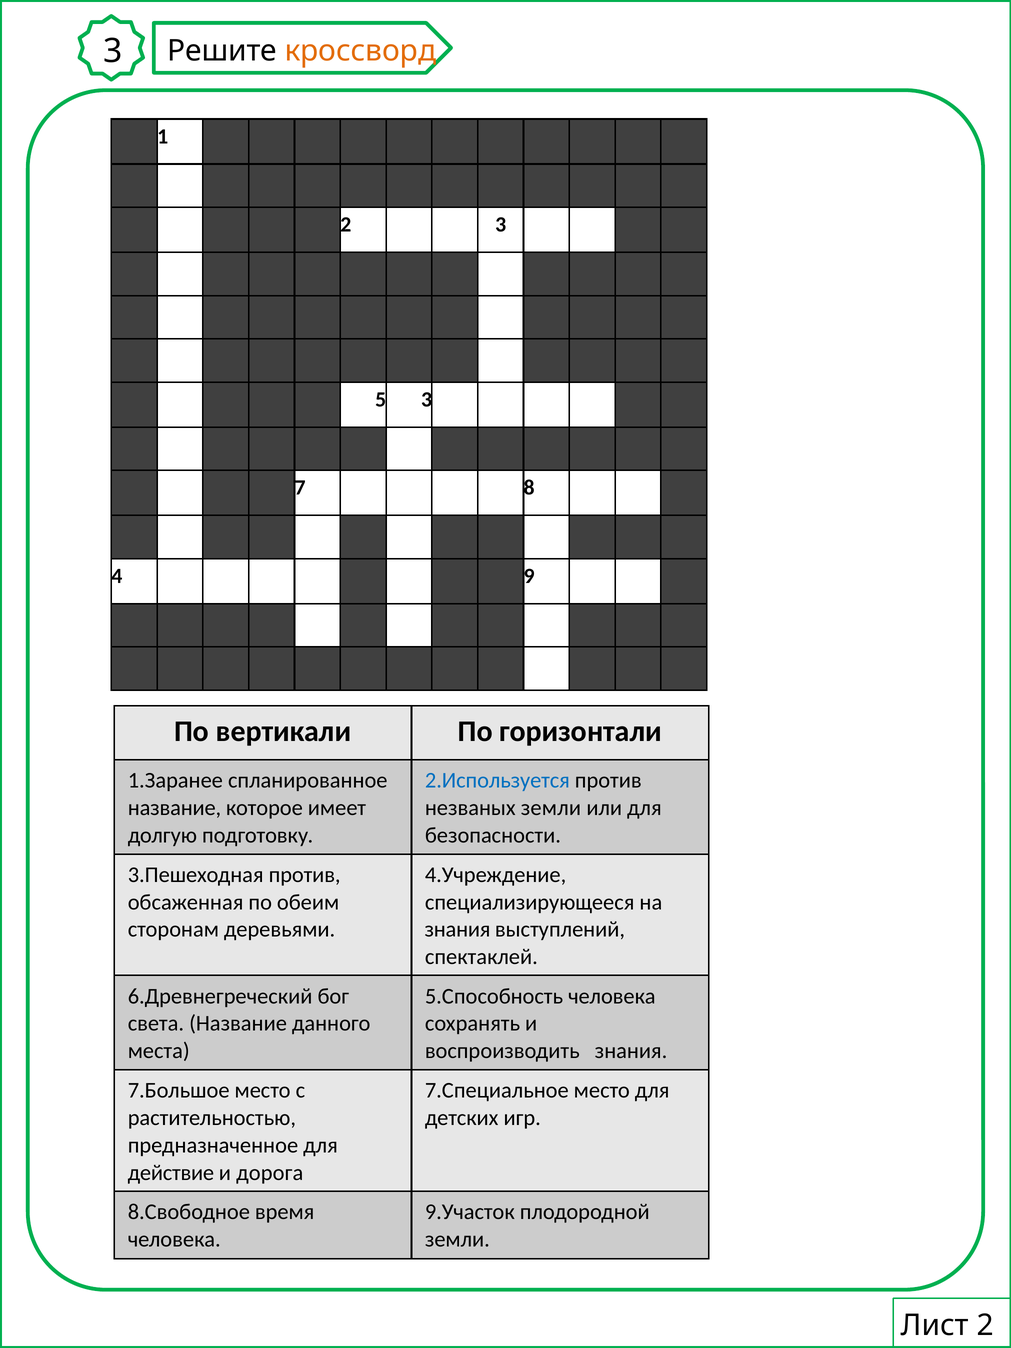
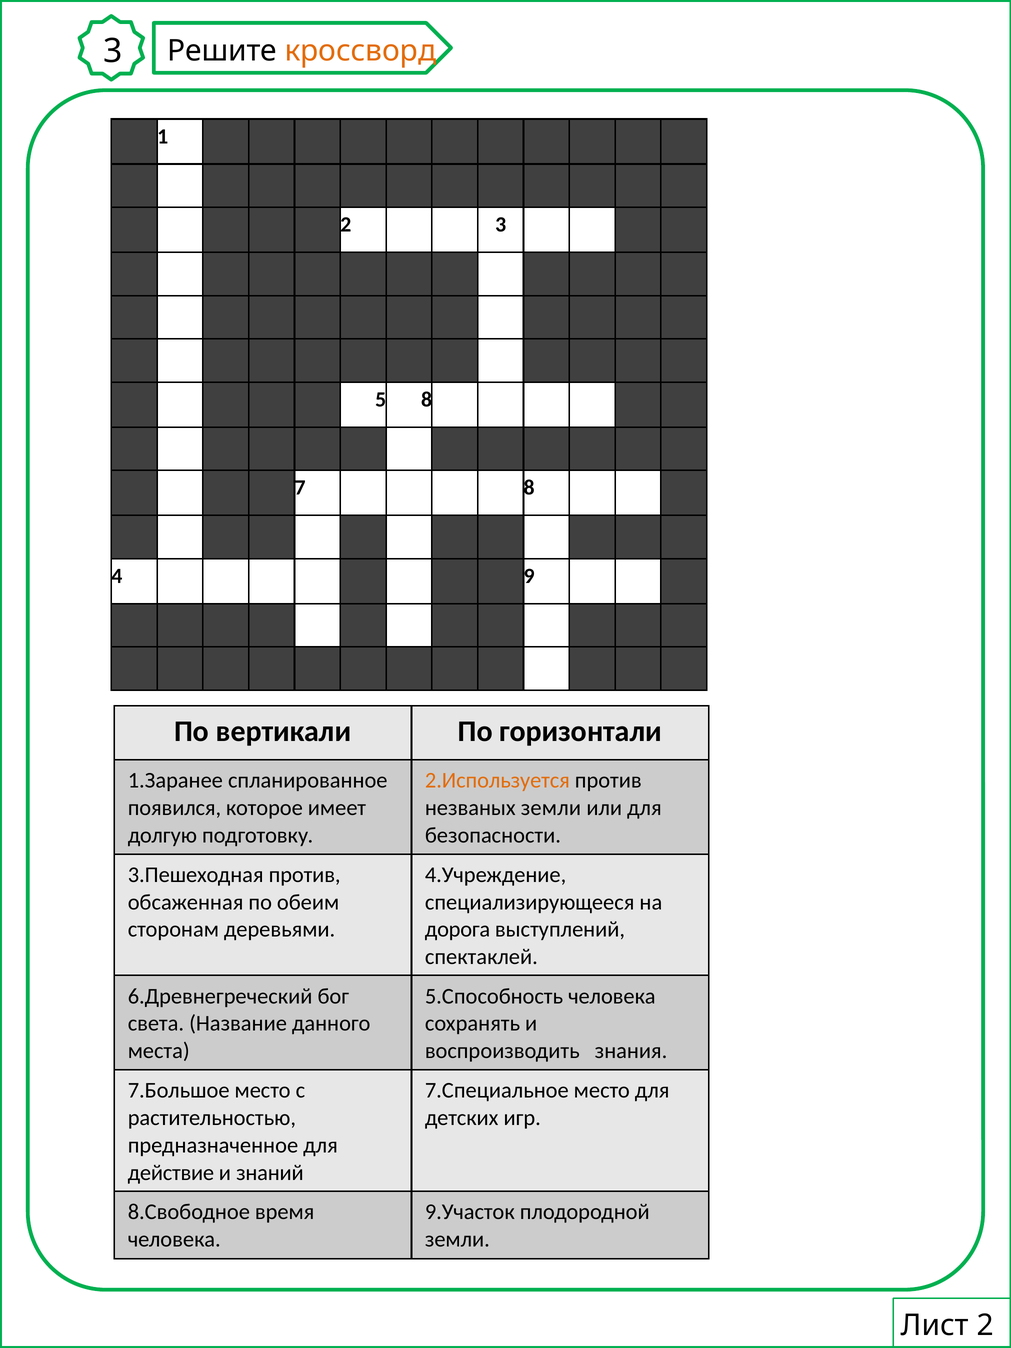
5 3: 3 -> 8
2.Используется colour: blue -> orange
название at (174, 808): название -> появился
знания at (458, 930): знания -> дорога
дорога: дорога -> знаний
